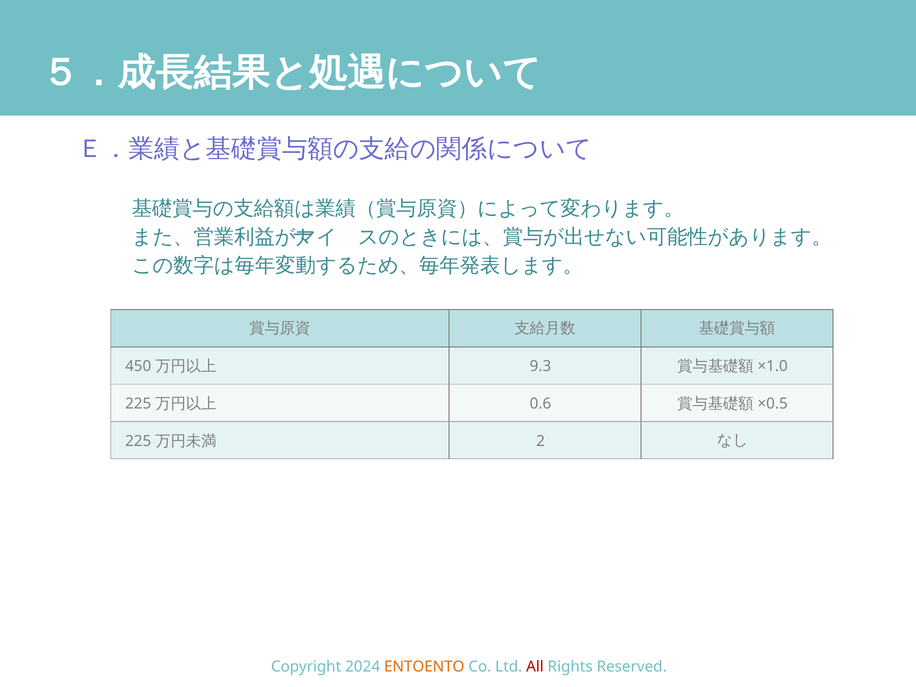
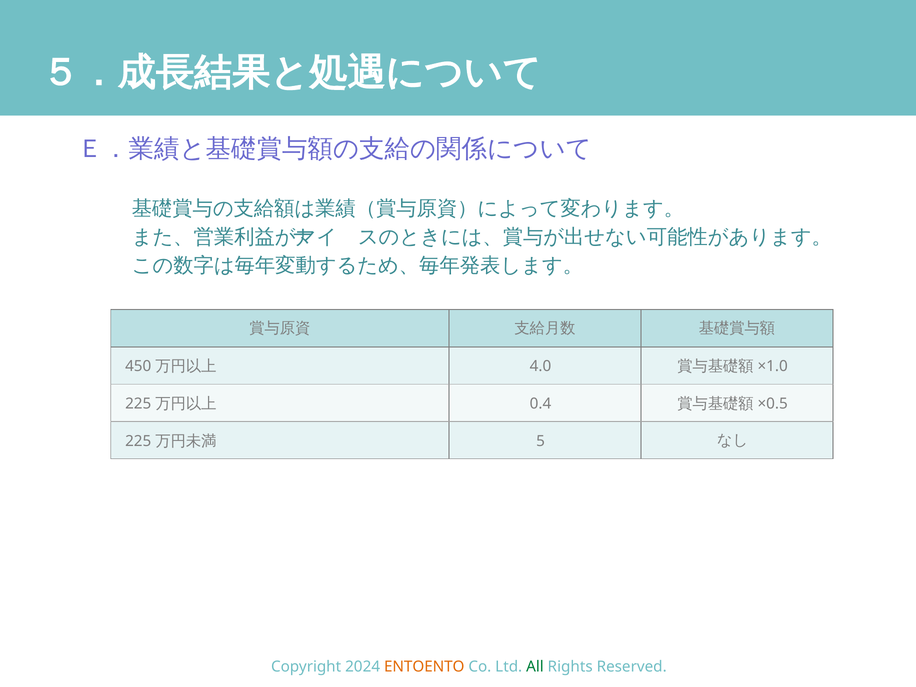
9.3: 9.3 -> 4.0
0.6: 0.6 -> 0.4
2: 2 -> 5
All colour: red -> green
